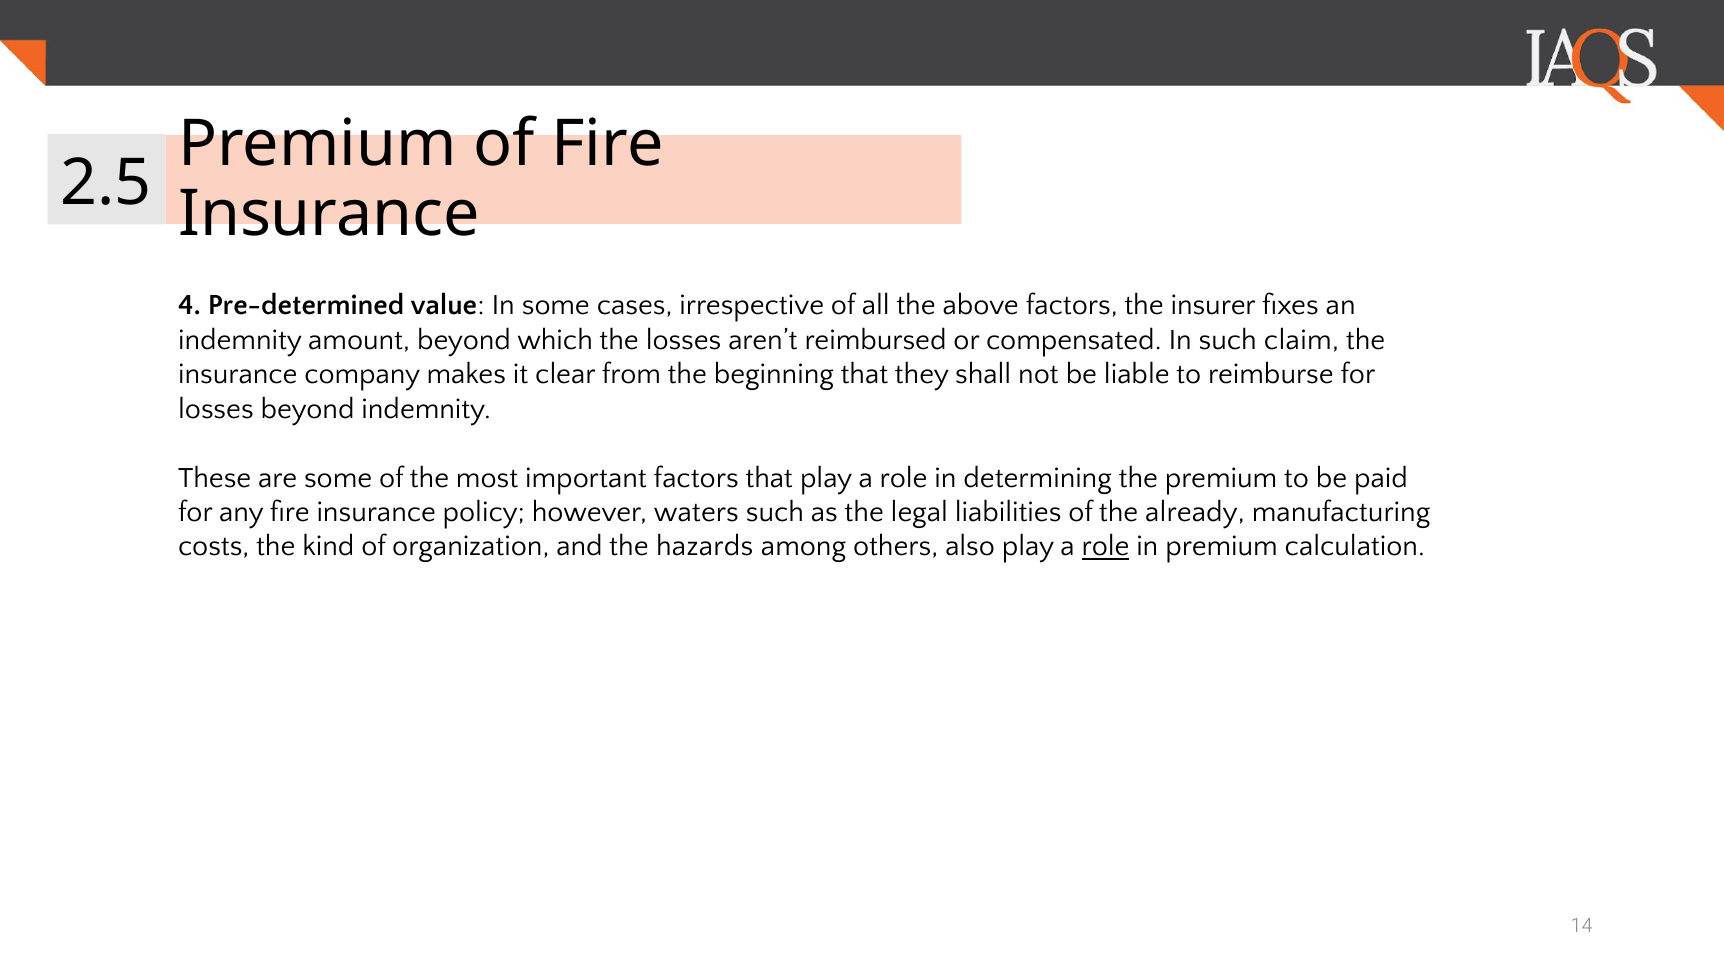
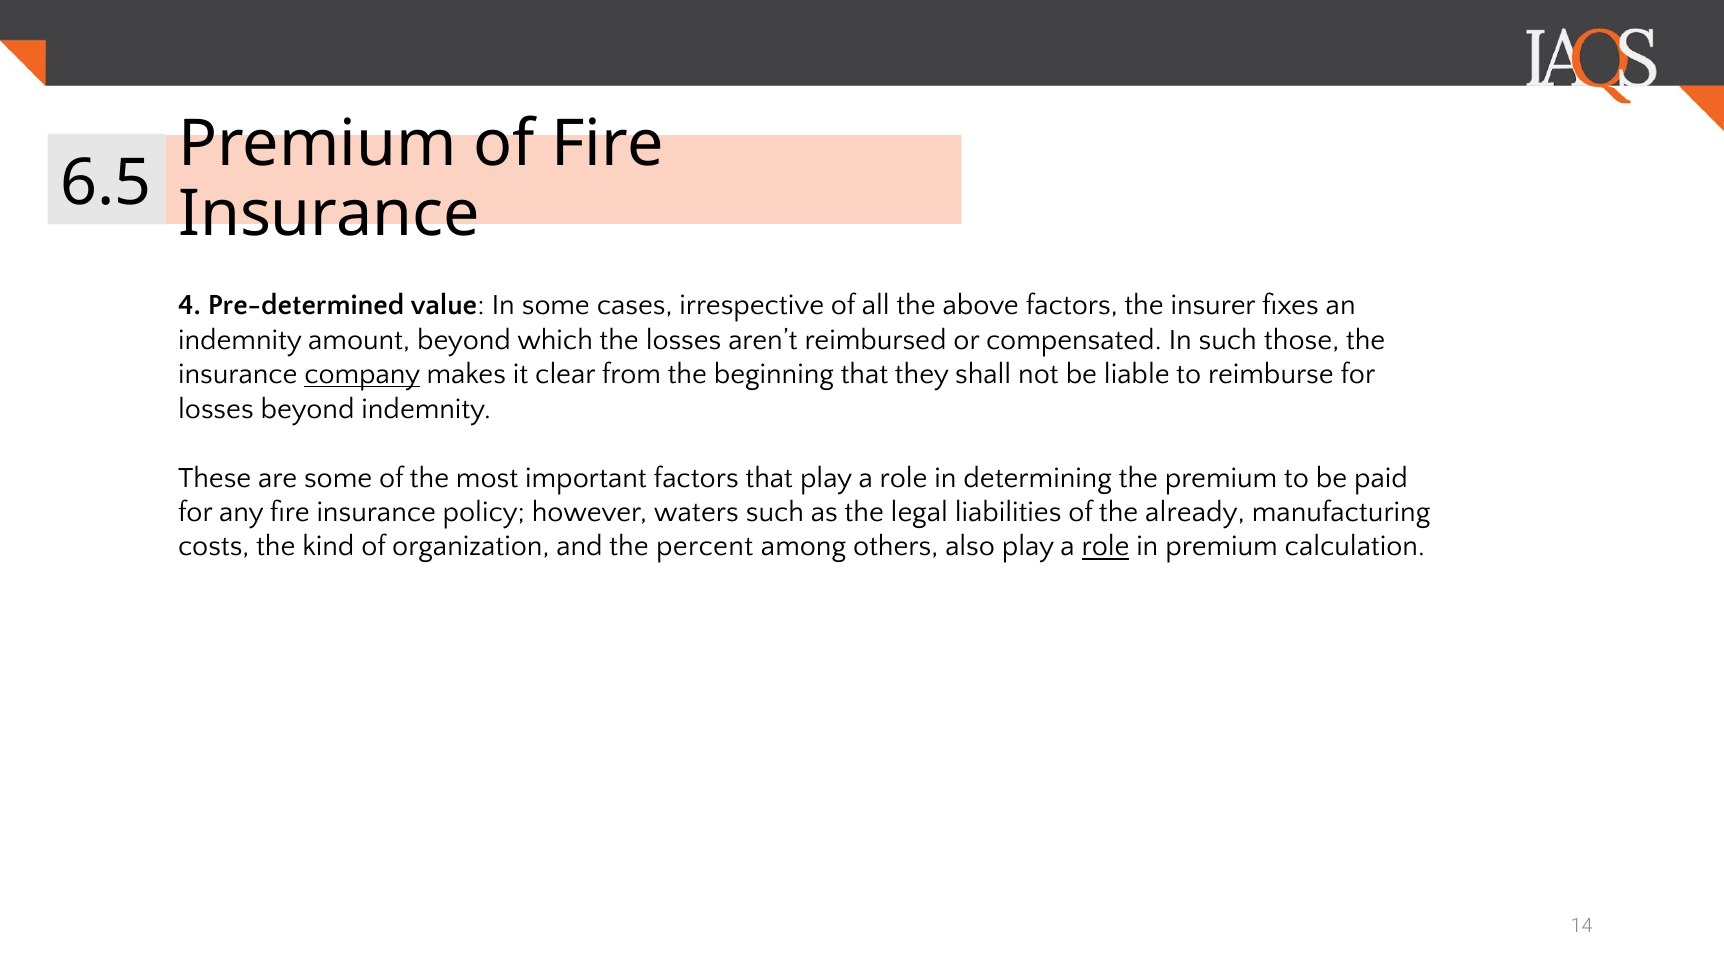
2.5: 2.5 -> 6.5
claim: claim -> those
company underline: none -> present
hazards: hazards -> percent
